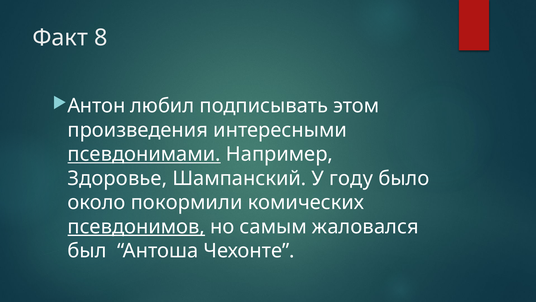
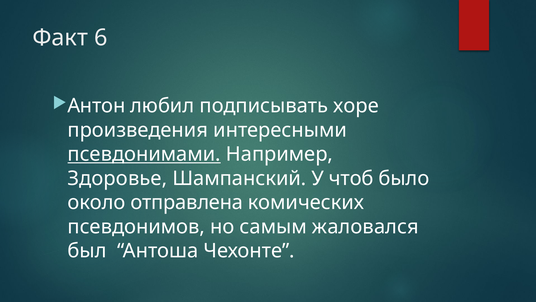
8: 8 -> 6
этом: этом -> хоре
году: году -> чтоб
покормили: покормили -> отправлена
псевдонимов underline: present -> none
